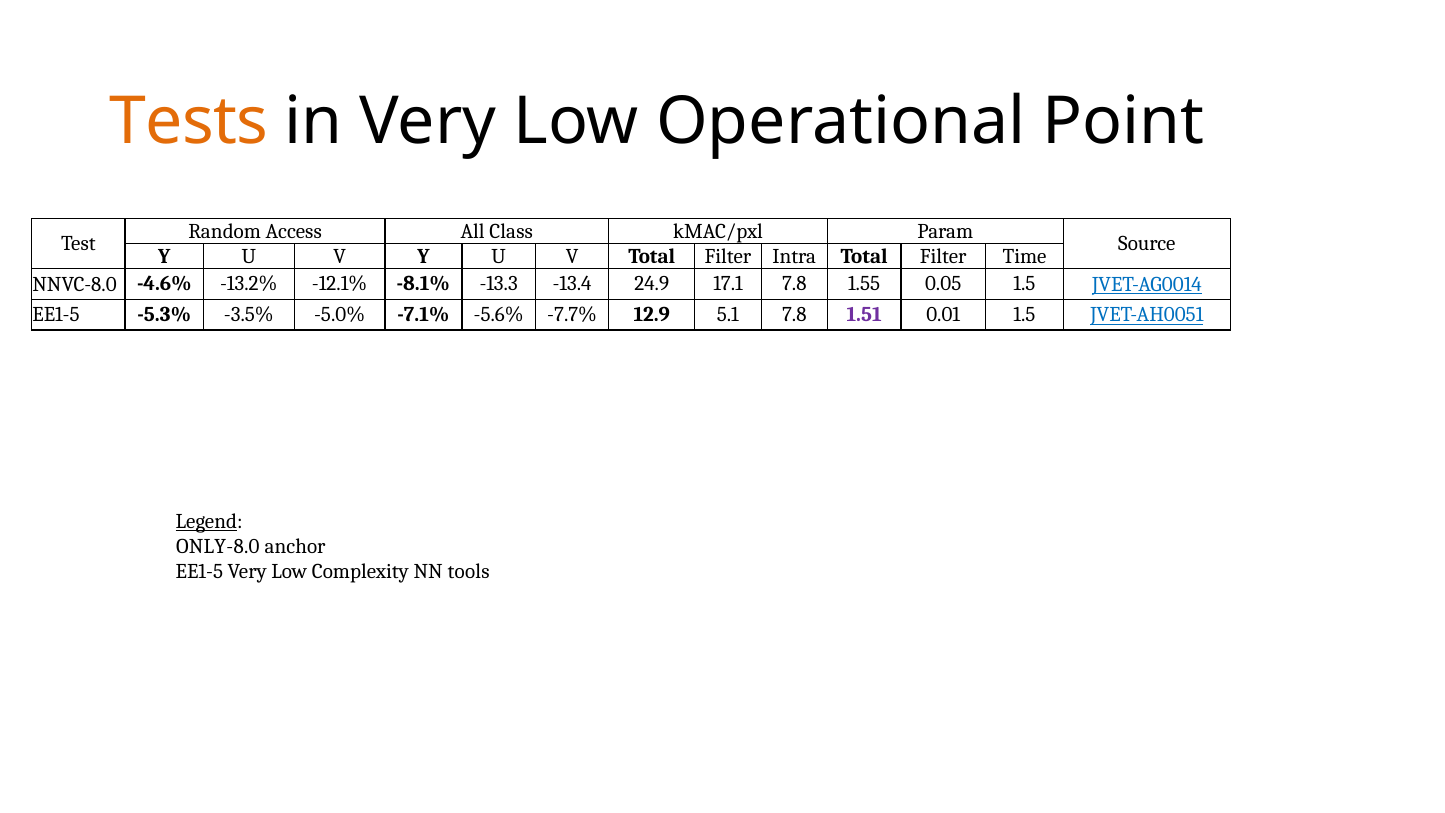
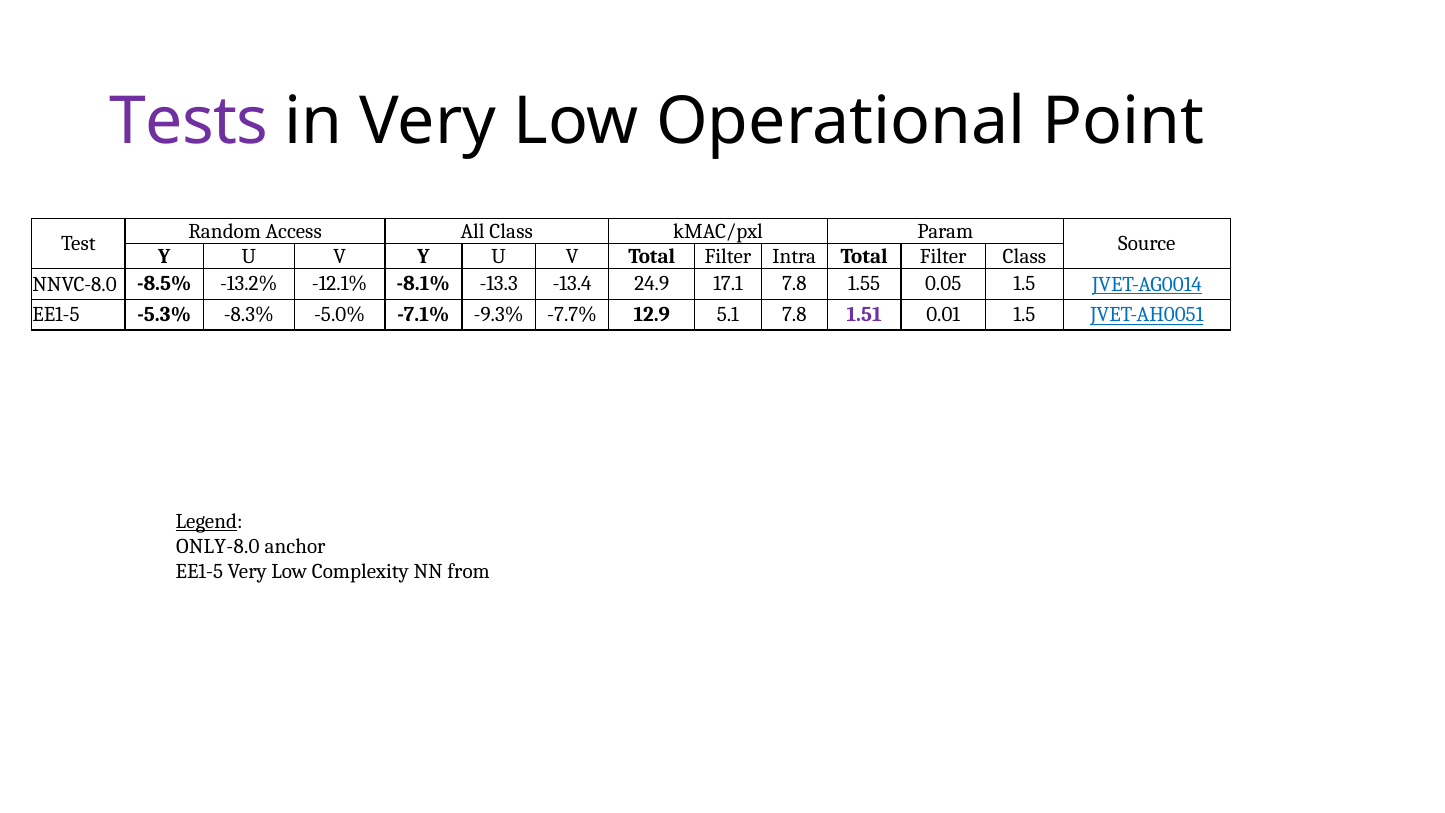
Tests colour: orange -> purple
Filter Time: Time -> Class
-4.6%: -4.6% -> -8.5%
-3.5%: -3.5% -> -8.3%
-5.6%: -5.6% -> -9.3%
tools: tools -> from
